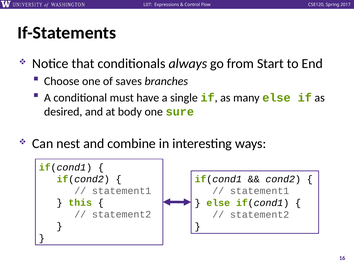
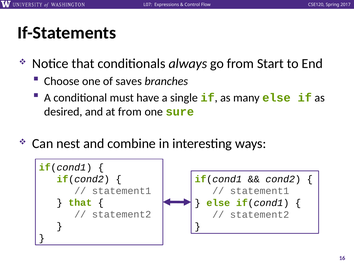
at body: body -> from
this at (80, 203): this -> that
